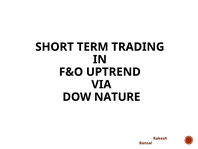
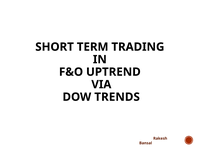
NATURE: NATURE -> TRENDS
